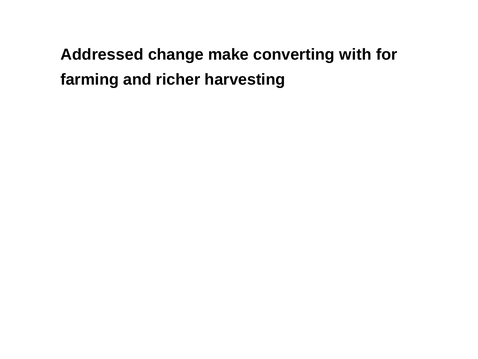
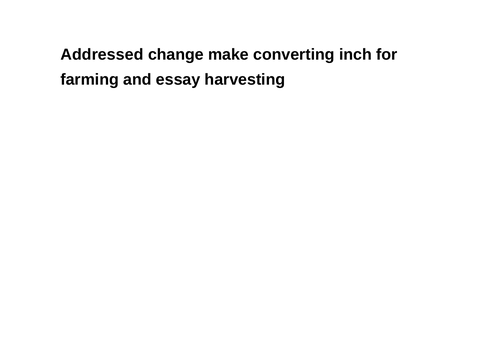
with: with -> inch
richer: richer -> essay
